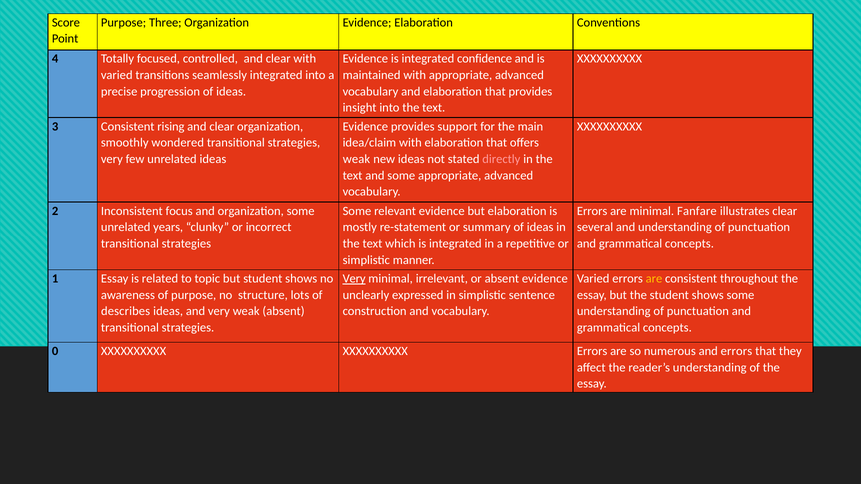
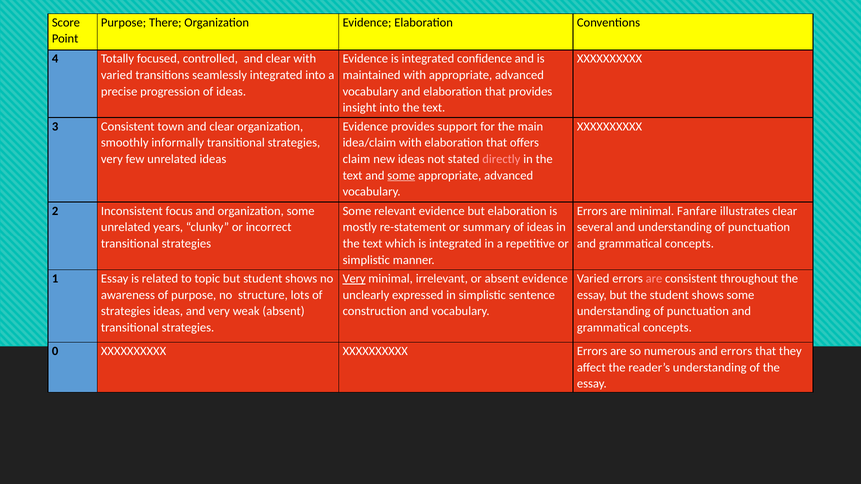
Three: Three -> There
rising: rising -> town
wondered: wondered -> informally
weak at (356, 159): weak -> claim
some at (401, 176) underline: none -> present
are at (654, 279) colour: yellow -> pink
describes at (126, 311): describes -> strategies
